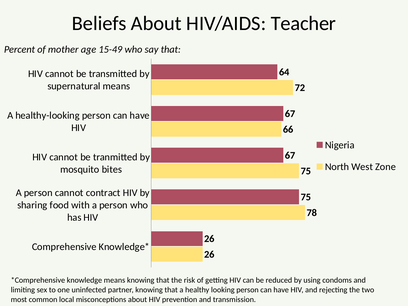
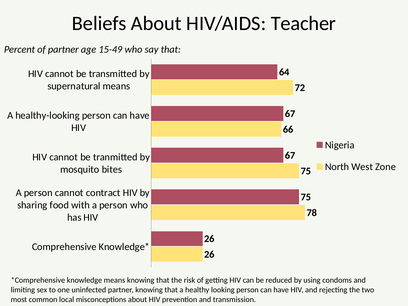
of mother: mother -> partner
